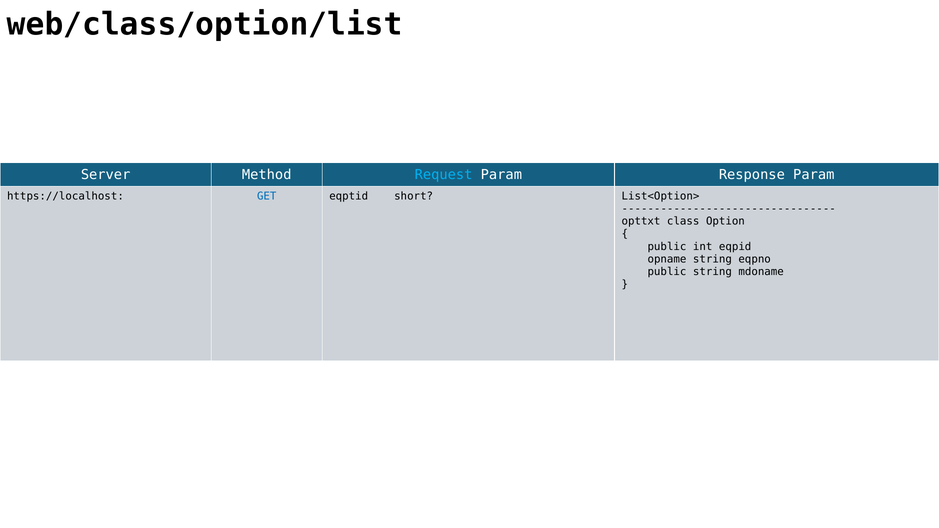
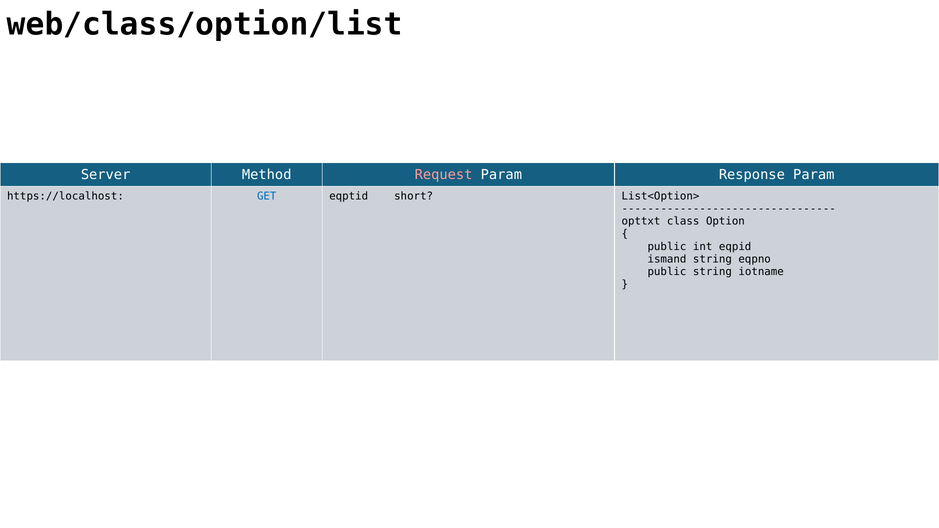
Request colour: light blue -> pink
opname: opname -> ismand
mdoname: mdoname -> iotname
